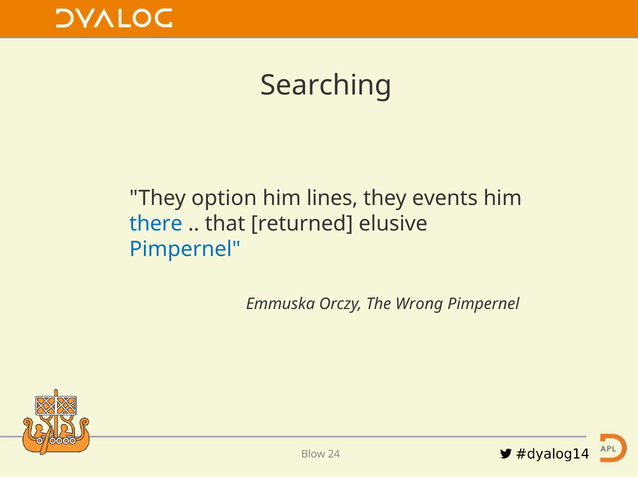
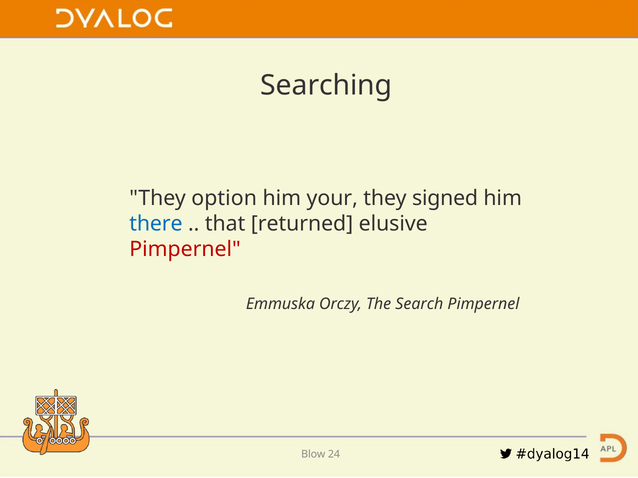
lines: lines -> your
events: events -> signed
Pimpernel at (185, 250) colour: blue -> red
Wrong: Wrong -> Search
